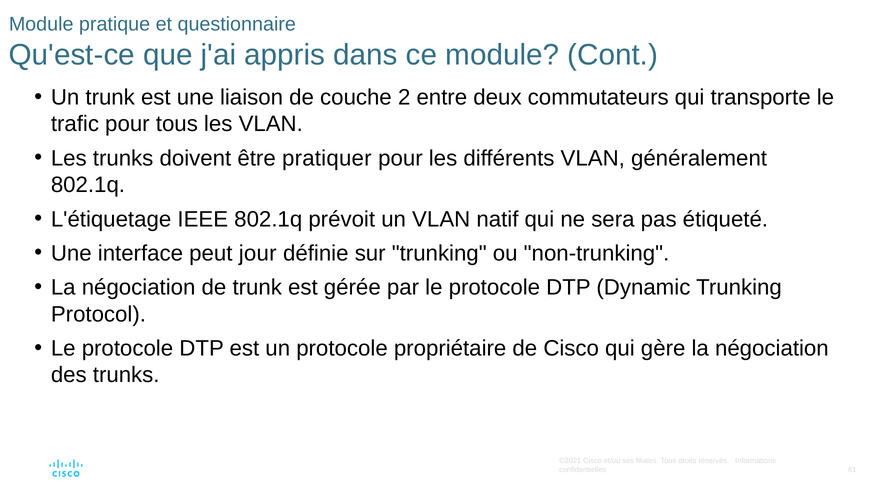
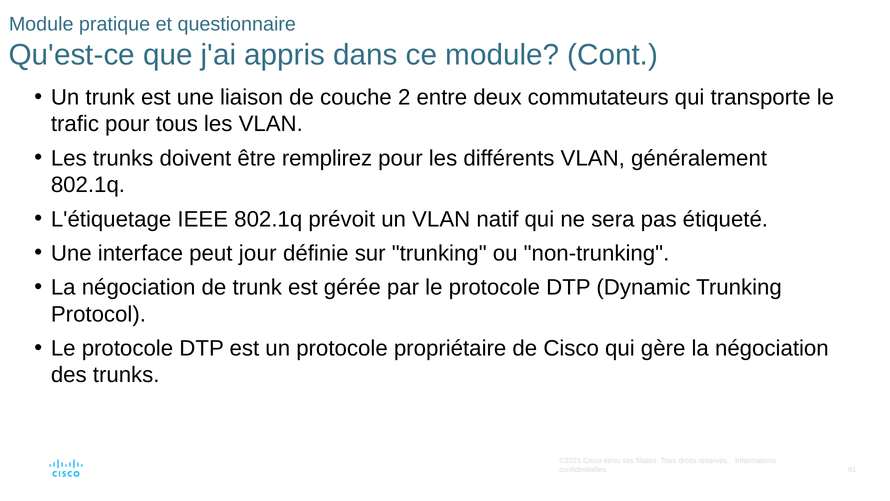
pratiquer: pratiquer -> remplirez
